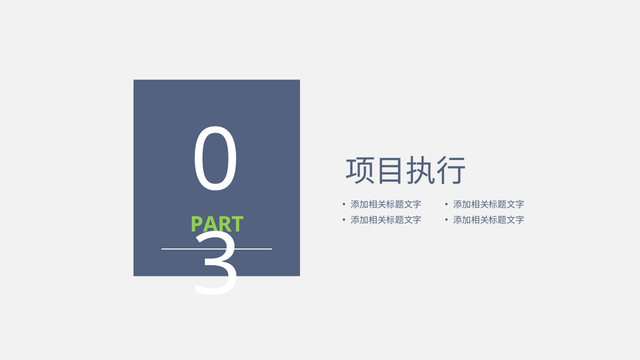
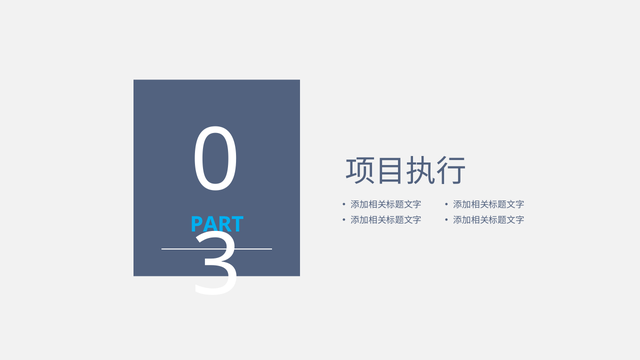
PART colour: light green -> light blue
